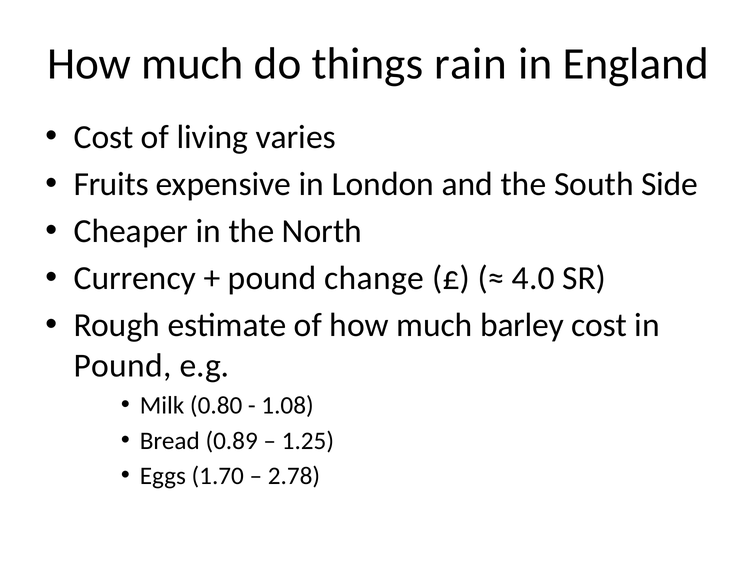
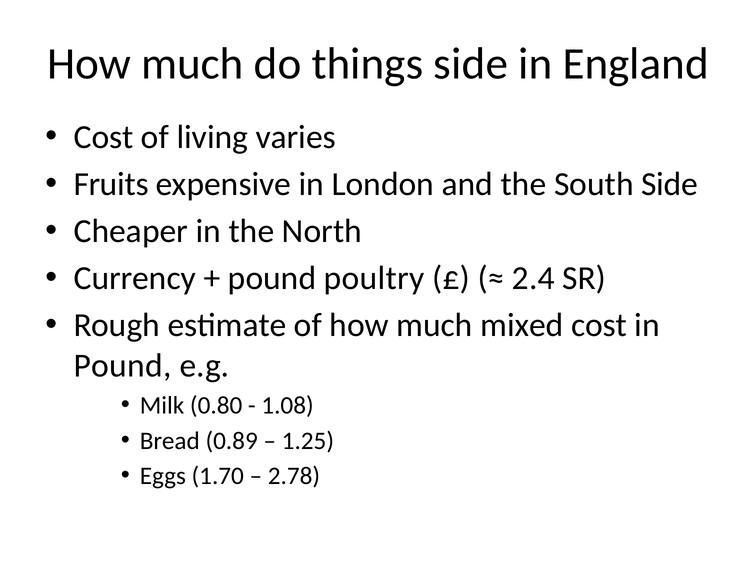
things rain: rain -> side
change: change -> poultry
4.0: 4.0 -> 2.4
barley: barley -> mixed
